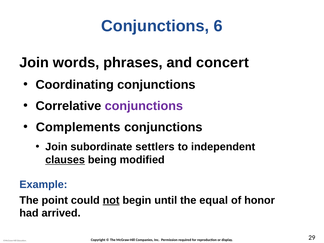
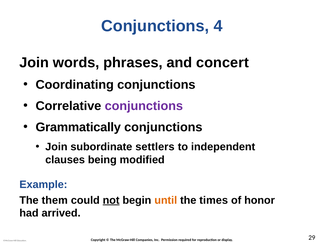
6: 6 -> 4
Complements: Complements -> Grammatically
clauses underline: present -> none
point: point -> them
until colour: black -> orange
equal: equal -> times
